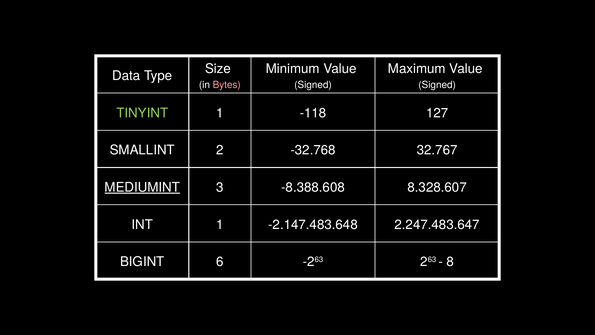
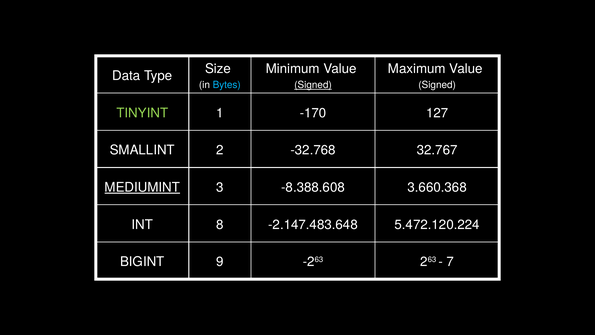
Bytes colour: pink -> light blue
Signed at (313, 85) underline: none -> present
-118: -118 -> -170
8.328.607: 8.328.607 -> 3.660.368
INT 1: 1 -> 8
2.247.483.647: 2.247.483.647 -> 5.472.120.224
6: 6 -> 9
8: 8 -> 7
